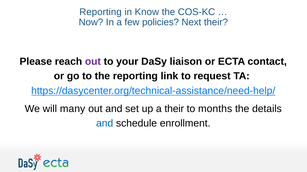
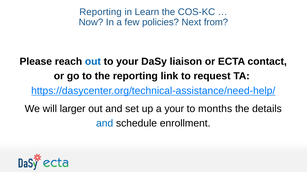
Know: Know -> Learn
Next their: their -> from
out at (93, 62) colour: purple -> blue
many: many -> larger
a their: their -> your
